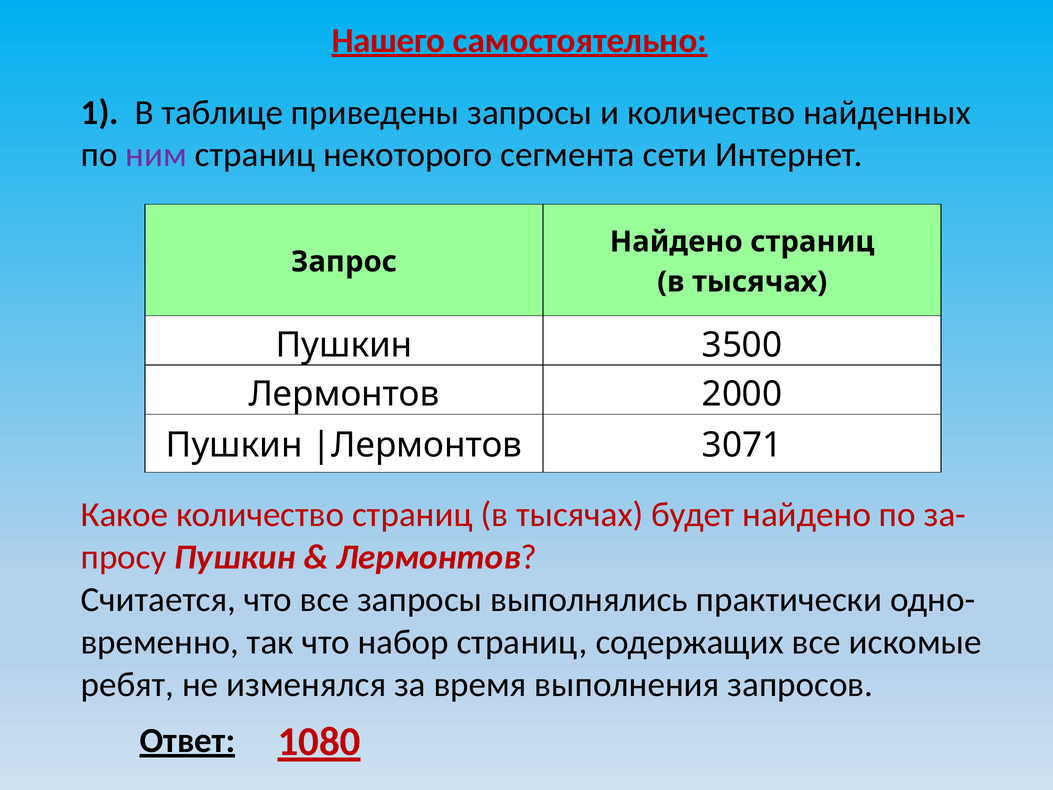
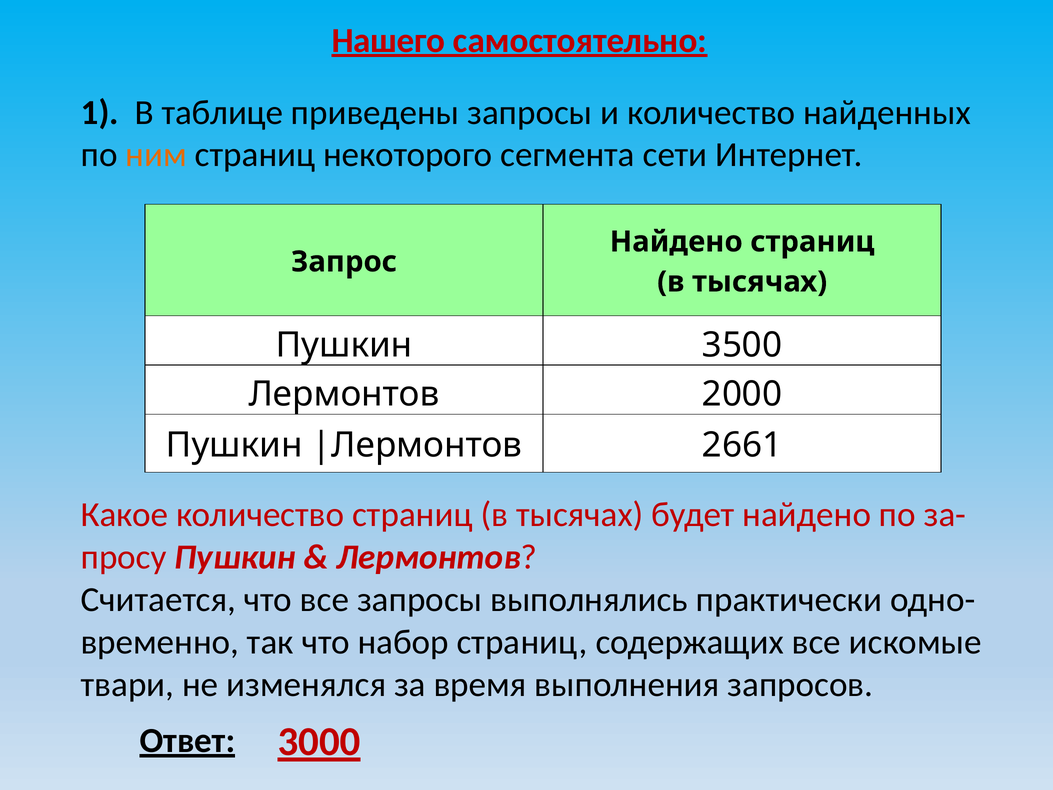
ним colour: purple -> orange
3071: 3071 -> 2661
ребят: ребят -> твари
1080: 1080 -> 3000
